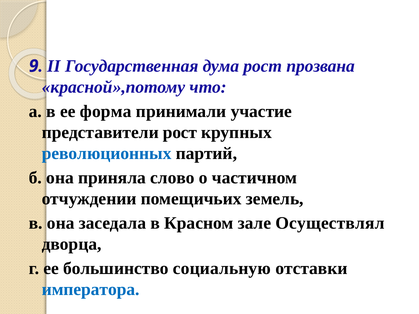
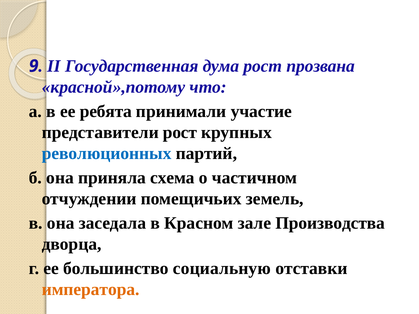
форма: форма -> ребята
слово: слово -> схема
Осуществлял: Осуществлял -> Производства
императора colour: blue -> orange
